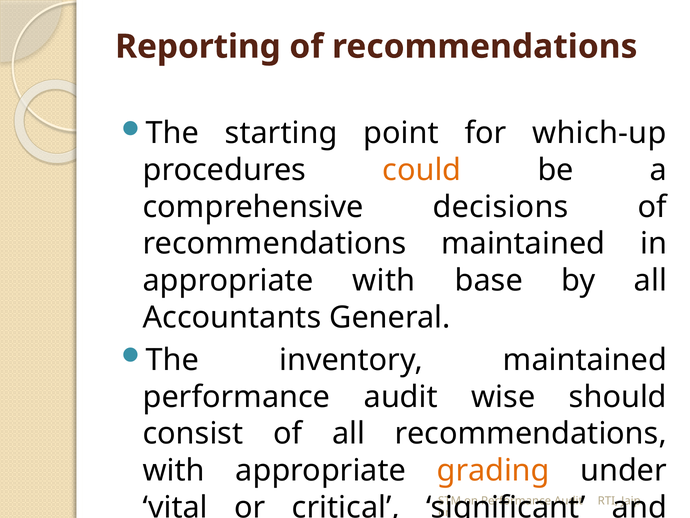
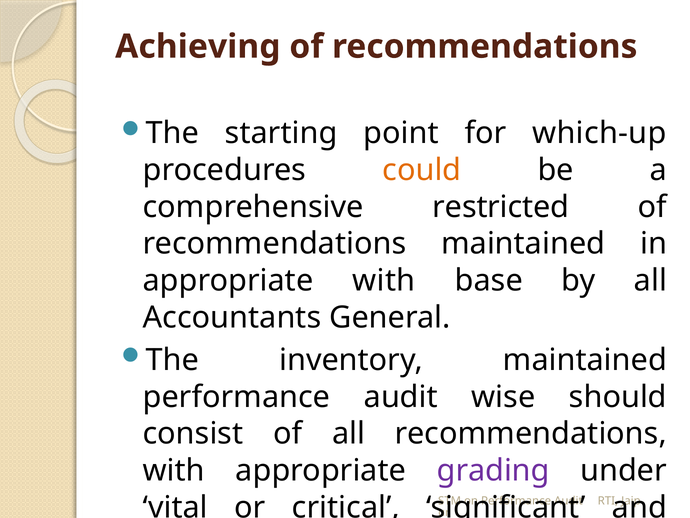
Reporting: Reporting -> Achieving
decisions: decisions -> restricted
grading colour: orange -> purple
